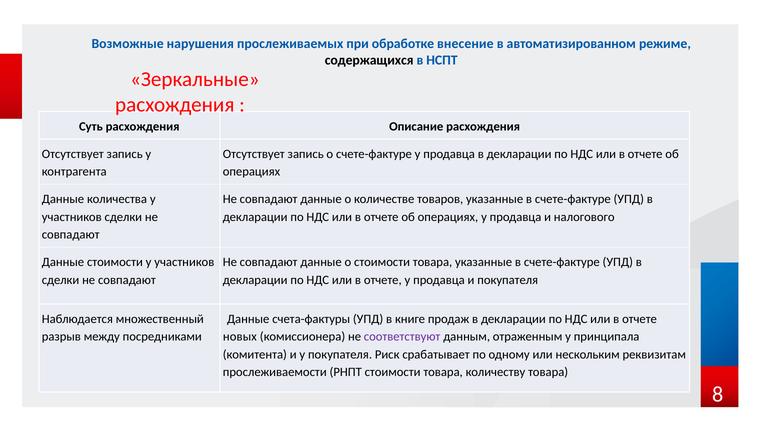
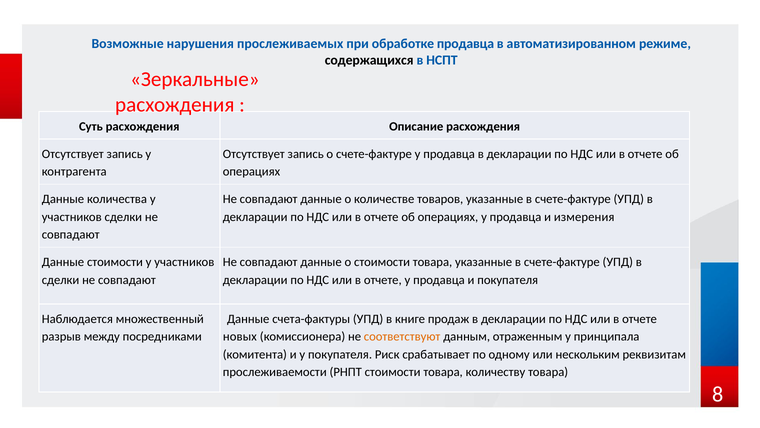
обработке внесение: внесение -> продавца
налогового: налогового -> измерения
соответствуют colour: purple -> orange
